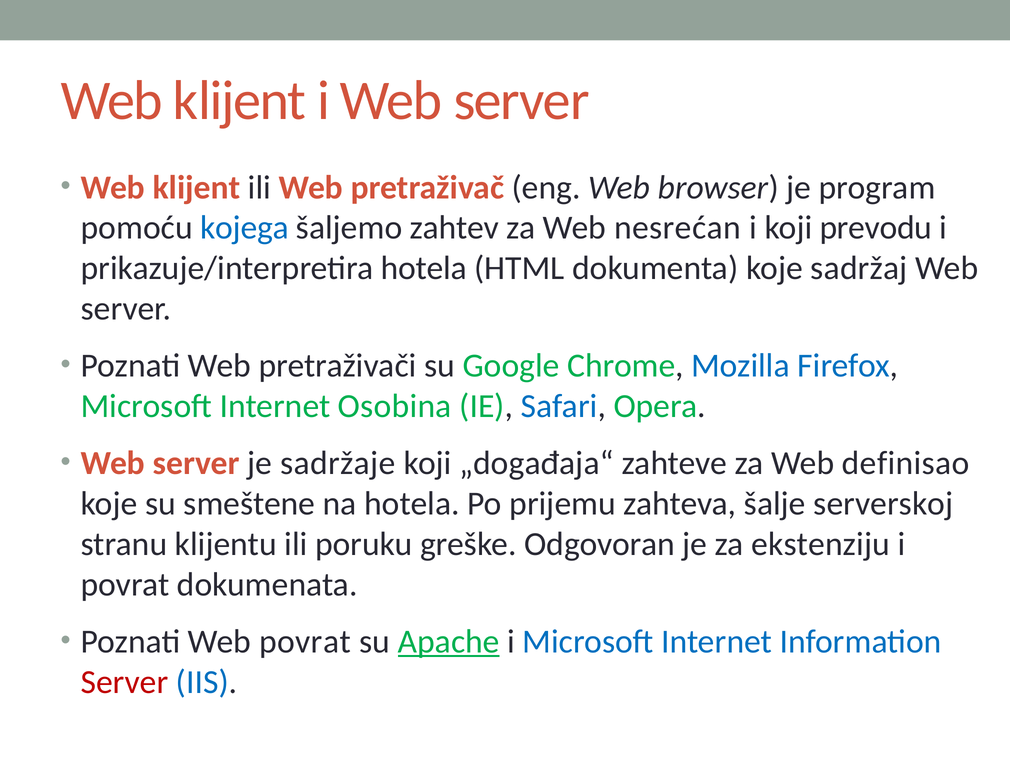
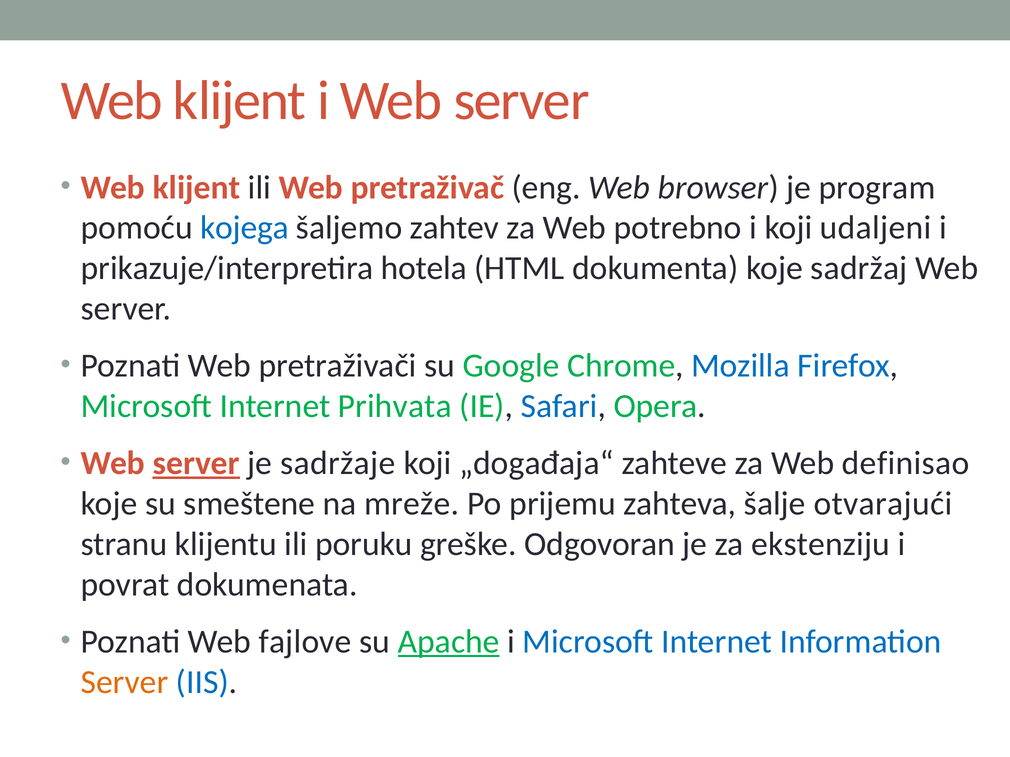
nesrećan: nesrećan -> potrebno
prevodu: prevodu -> udaljeni
Osobina: Osobina -> Prihvata
server at (196, 464) underline: none -> present
na hotela: hotela -> mreže
serverskoj: serverskoj -> otvarajući
Web povrat: povrat -> fajlove
Server at (125, 682) colour: red -> orange
